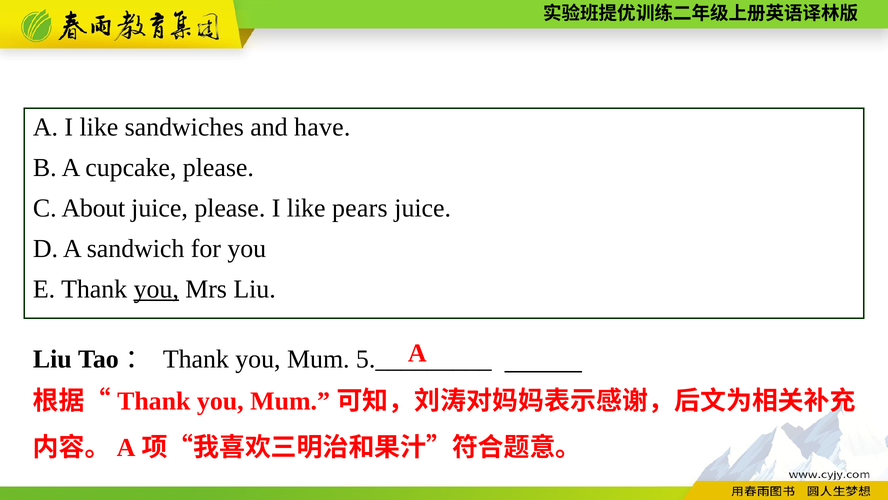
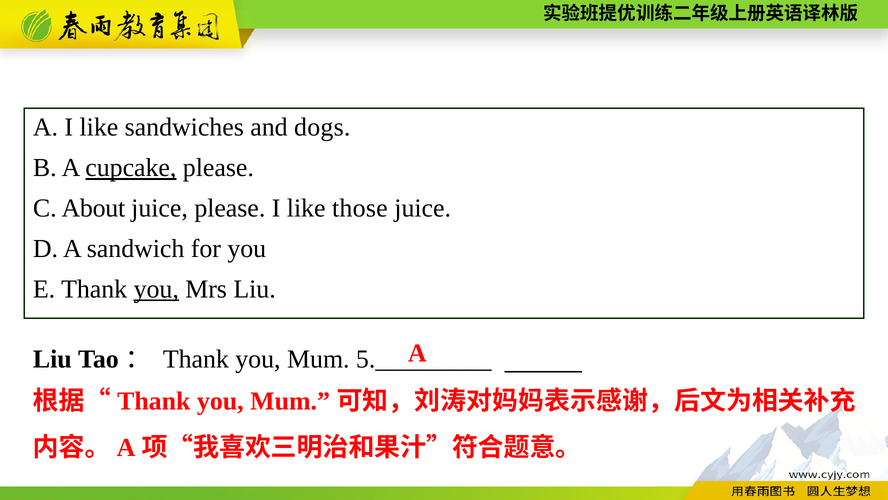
have: have -> dogs
cupcake underline: none -> present
pears: pears -> those
